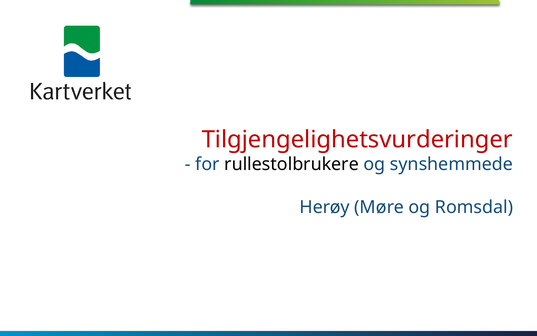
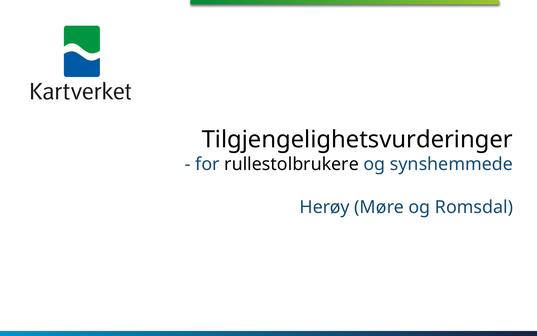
Tilgjengelighetsvurderinger colour: red -> black
